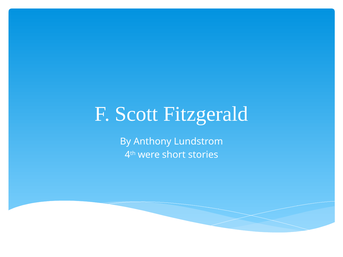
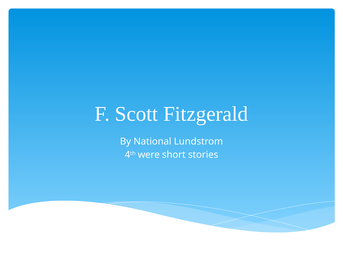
Anthony: Anthony -> National
